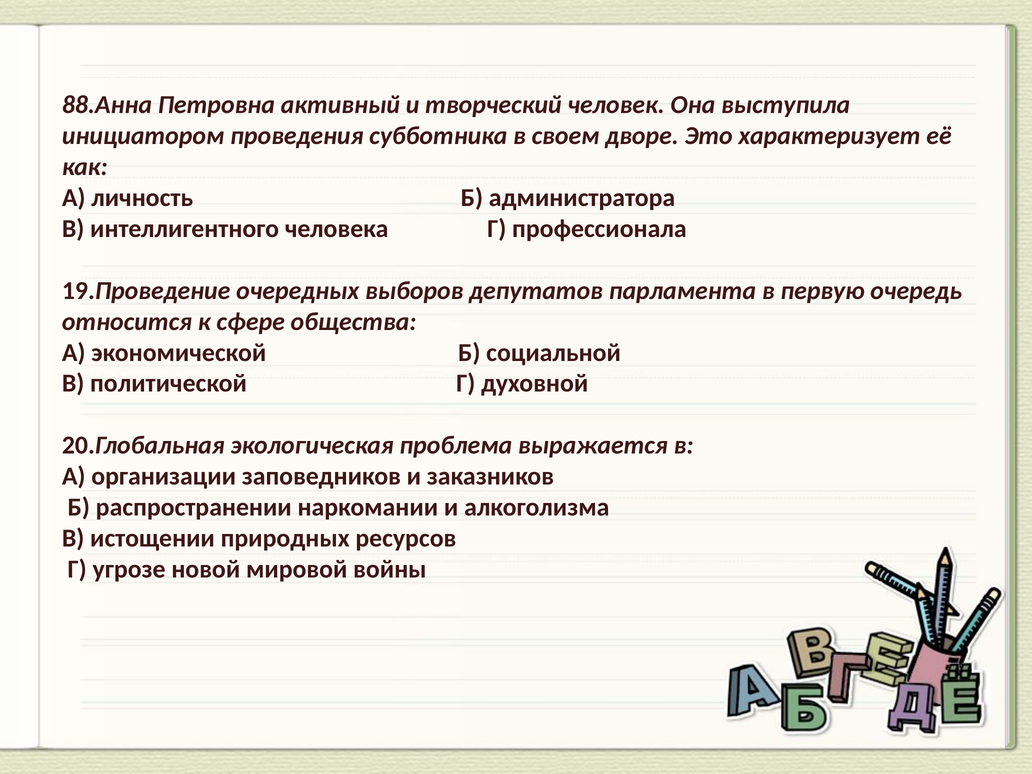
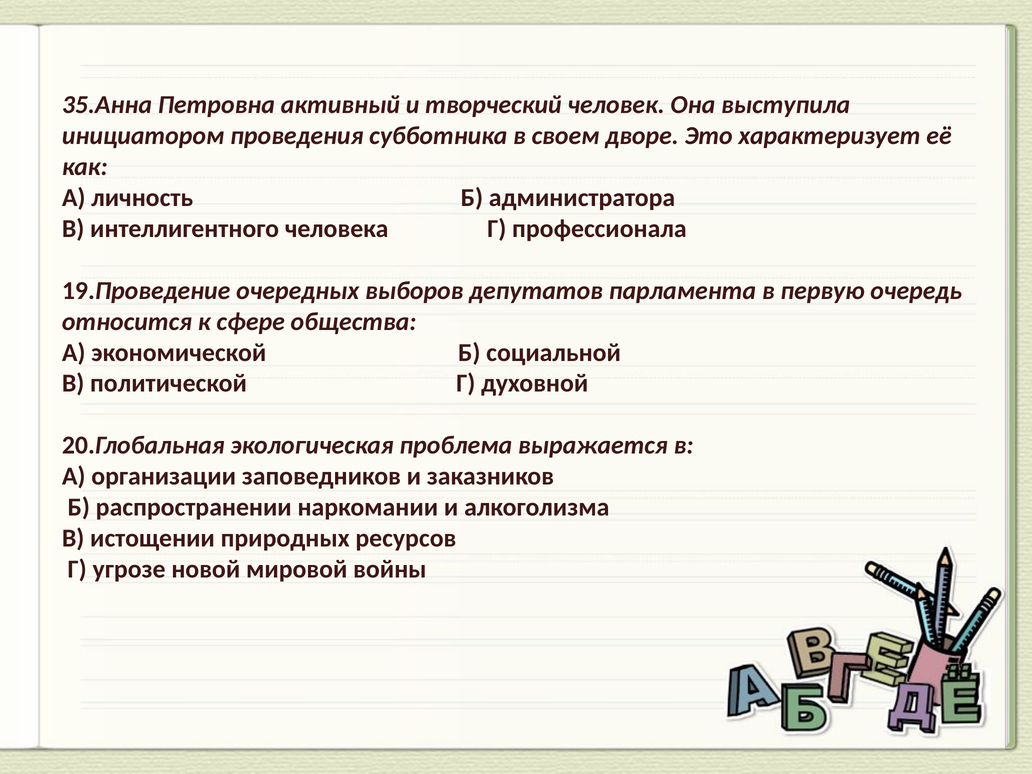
88.Анна: 88.Анна -> 35.Анна
